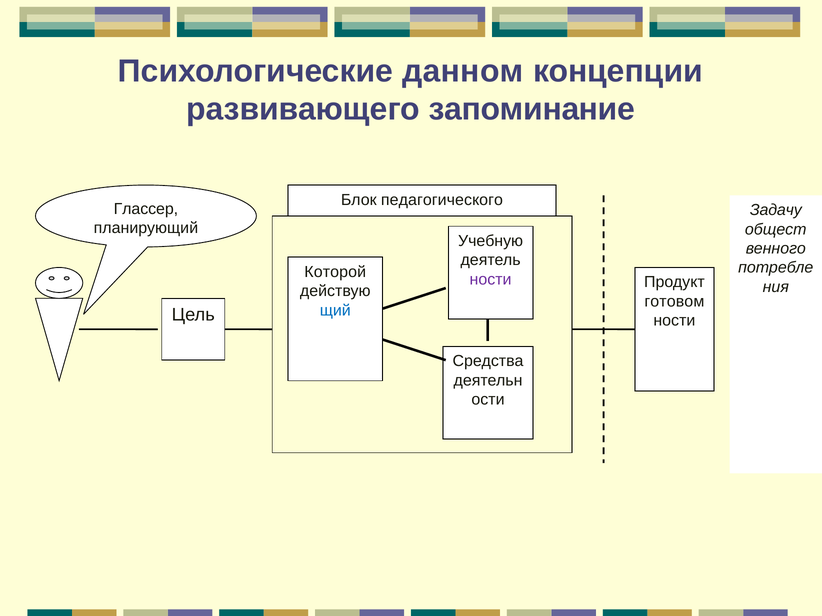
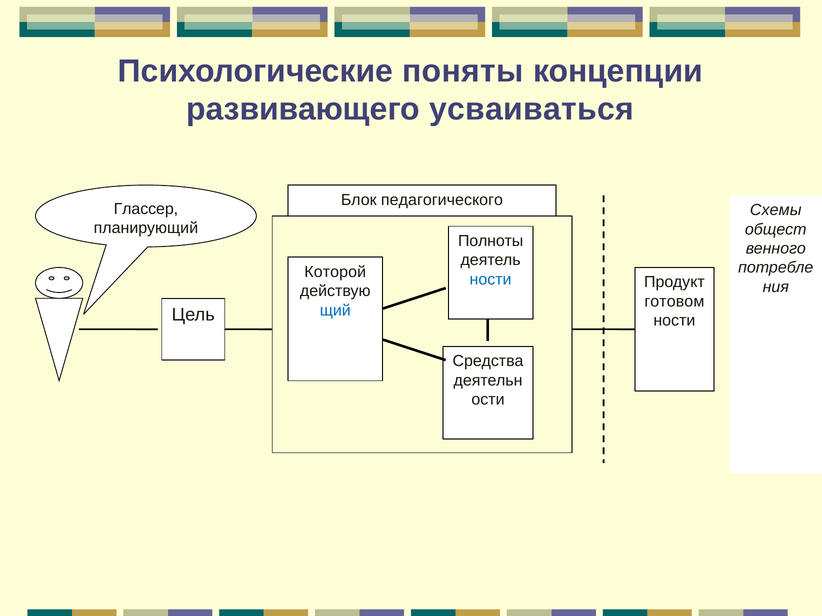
данном: данном -> поняты
запоминание: запоминание -> усваиваться
Задачу: Задачу -> Схемы
Учебную: Учебную -> Полноты
ности at (491, 280) colour: purple -> blue
